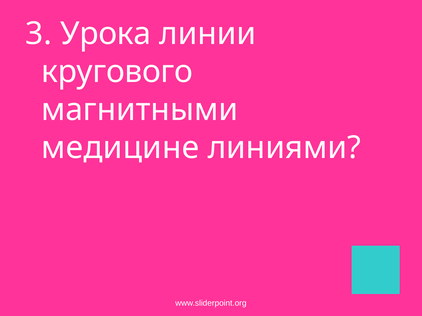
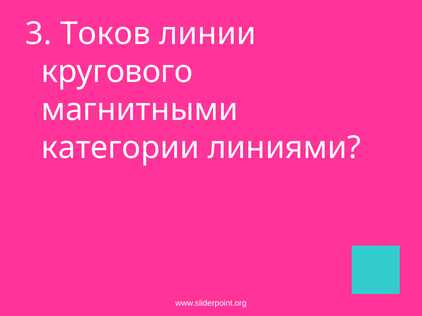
Урока: Урока -> Токов
медицине: медицине -> категории
